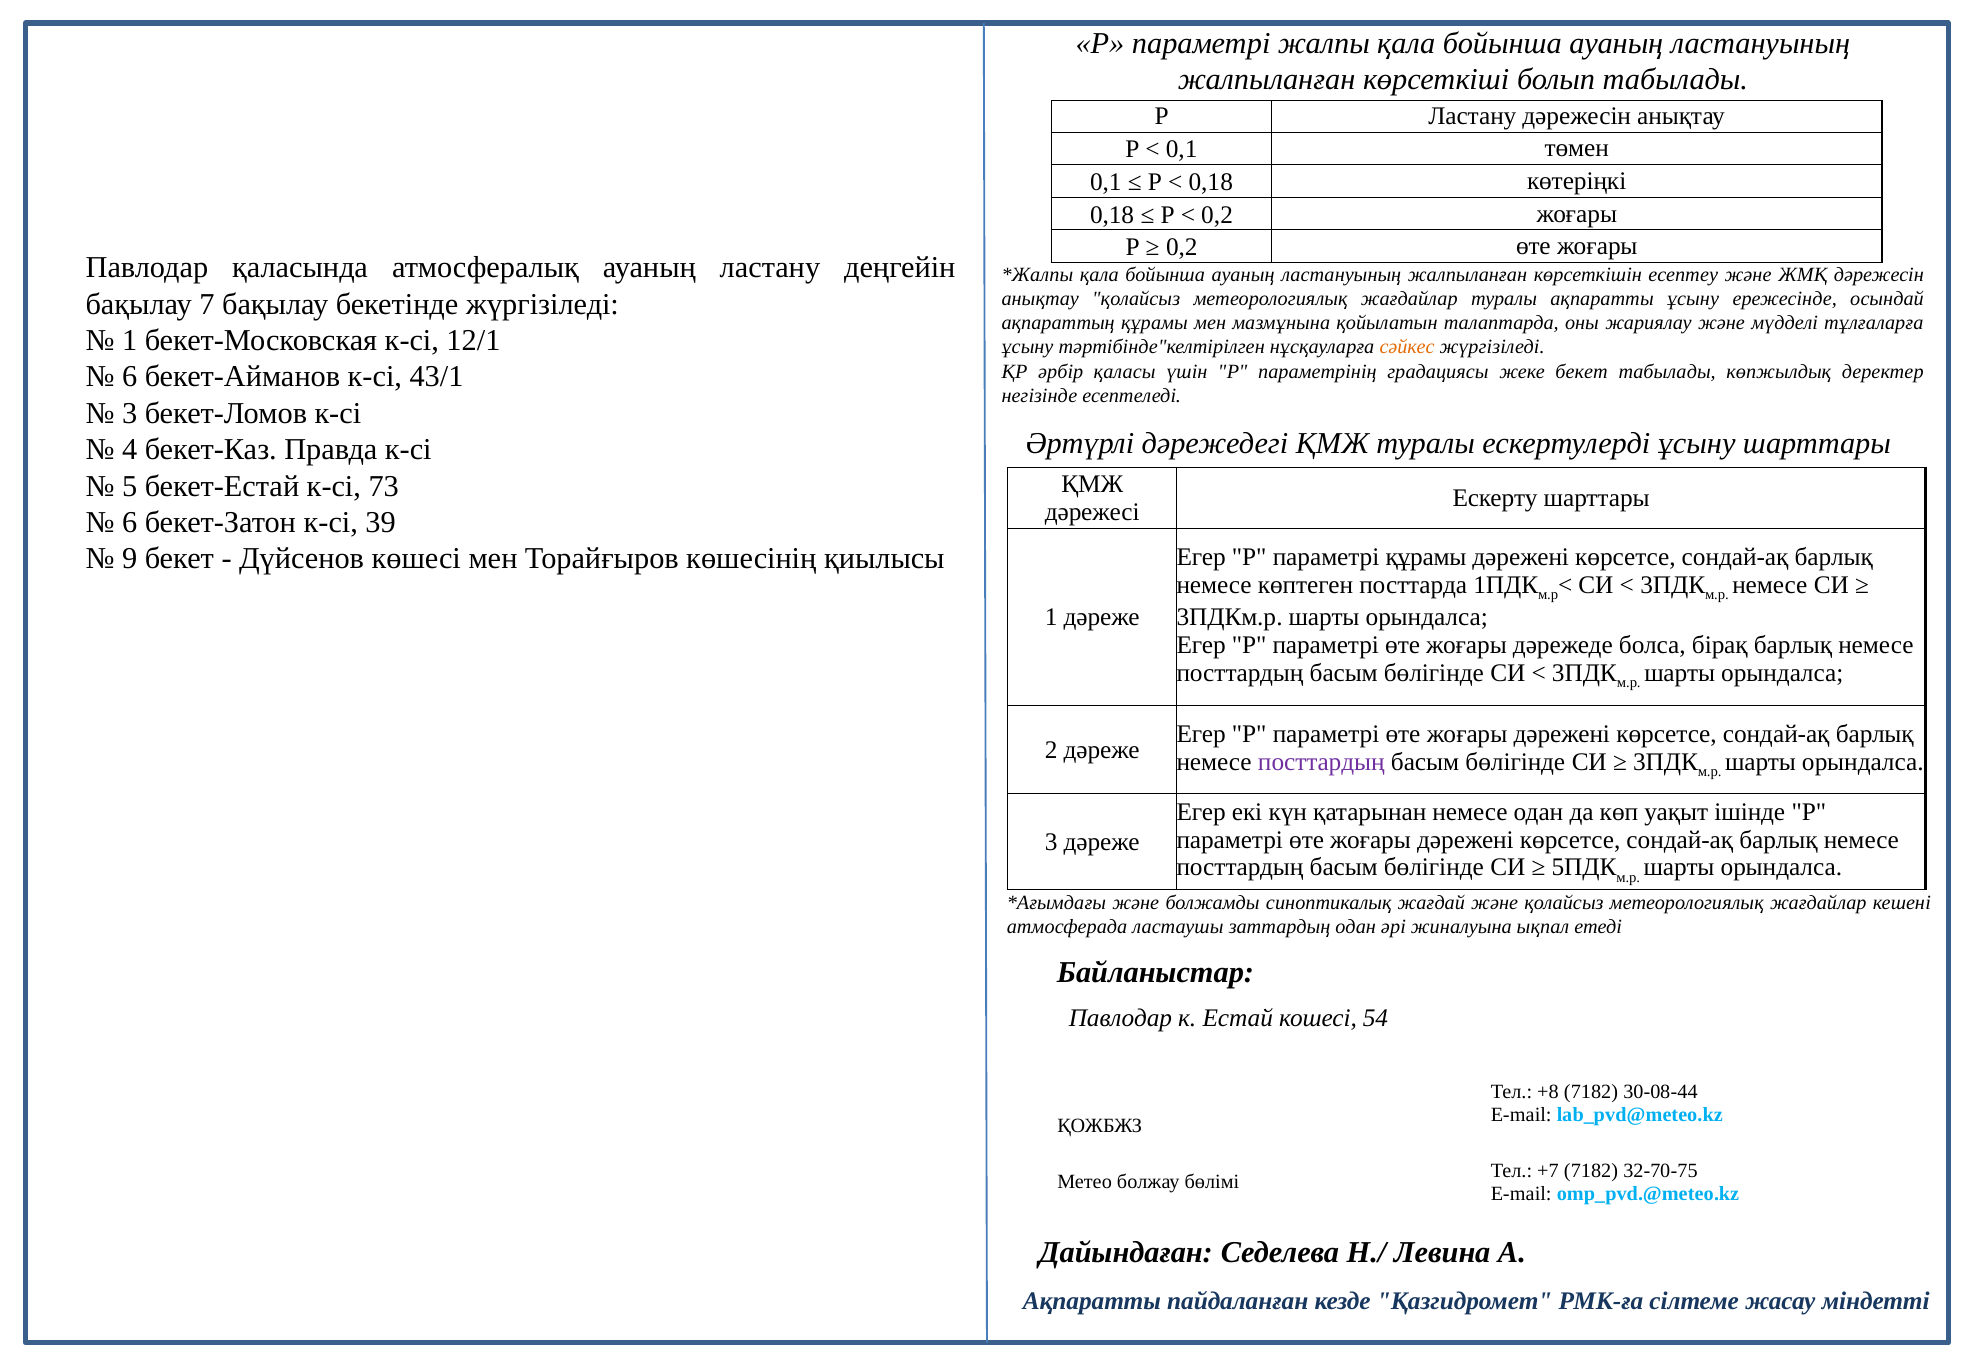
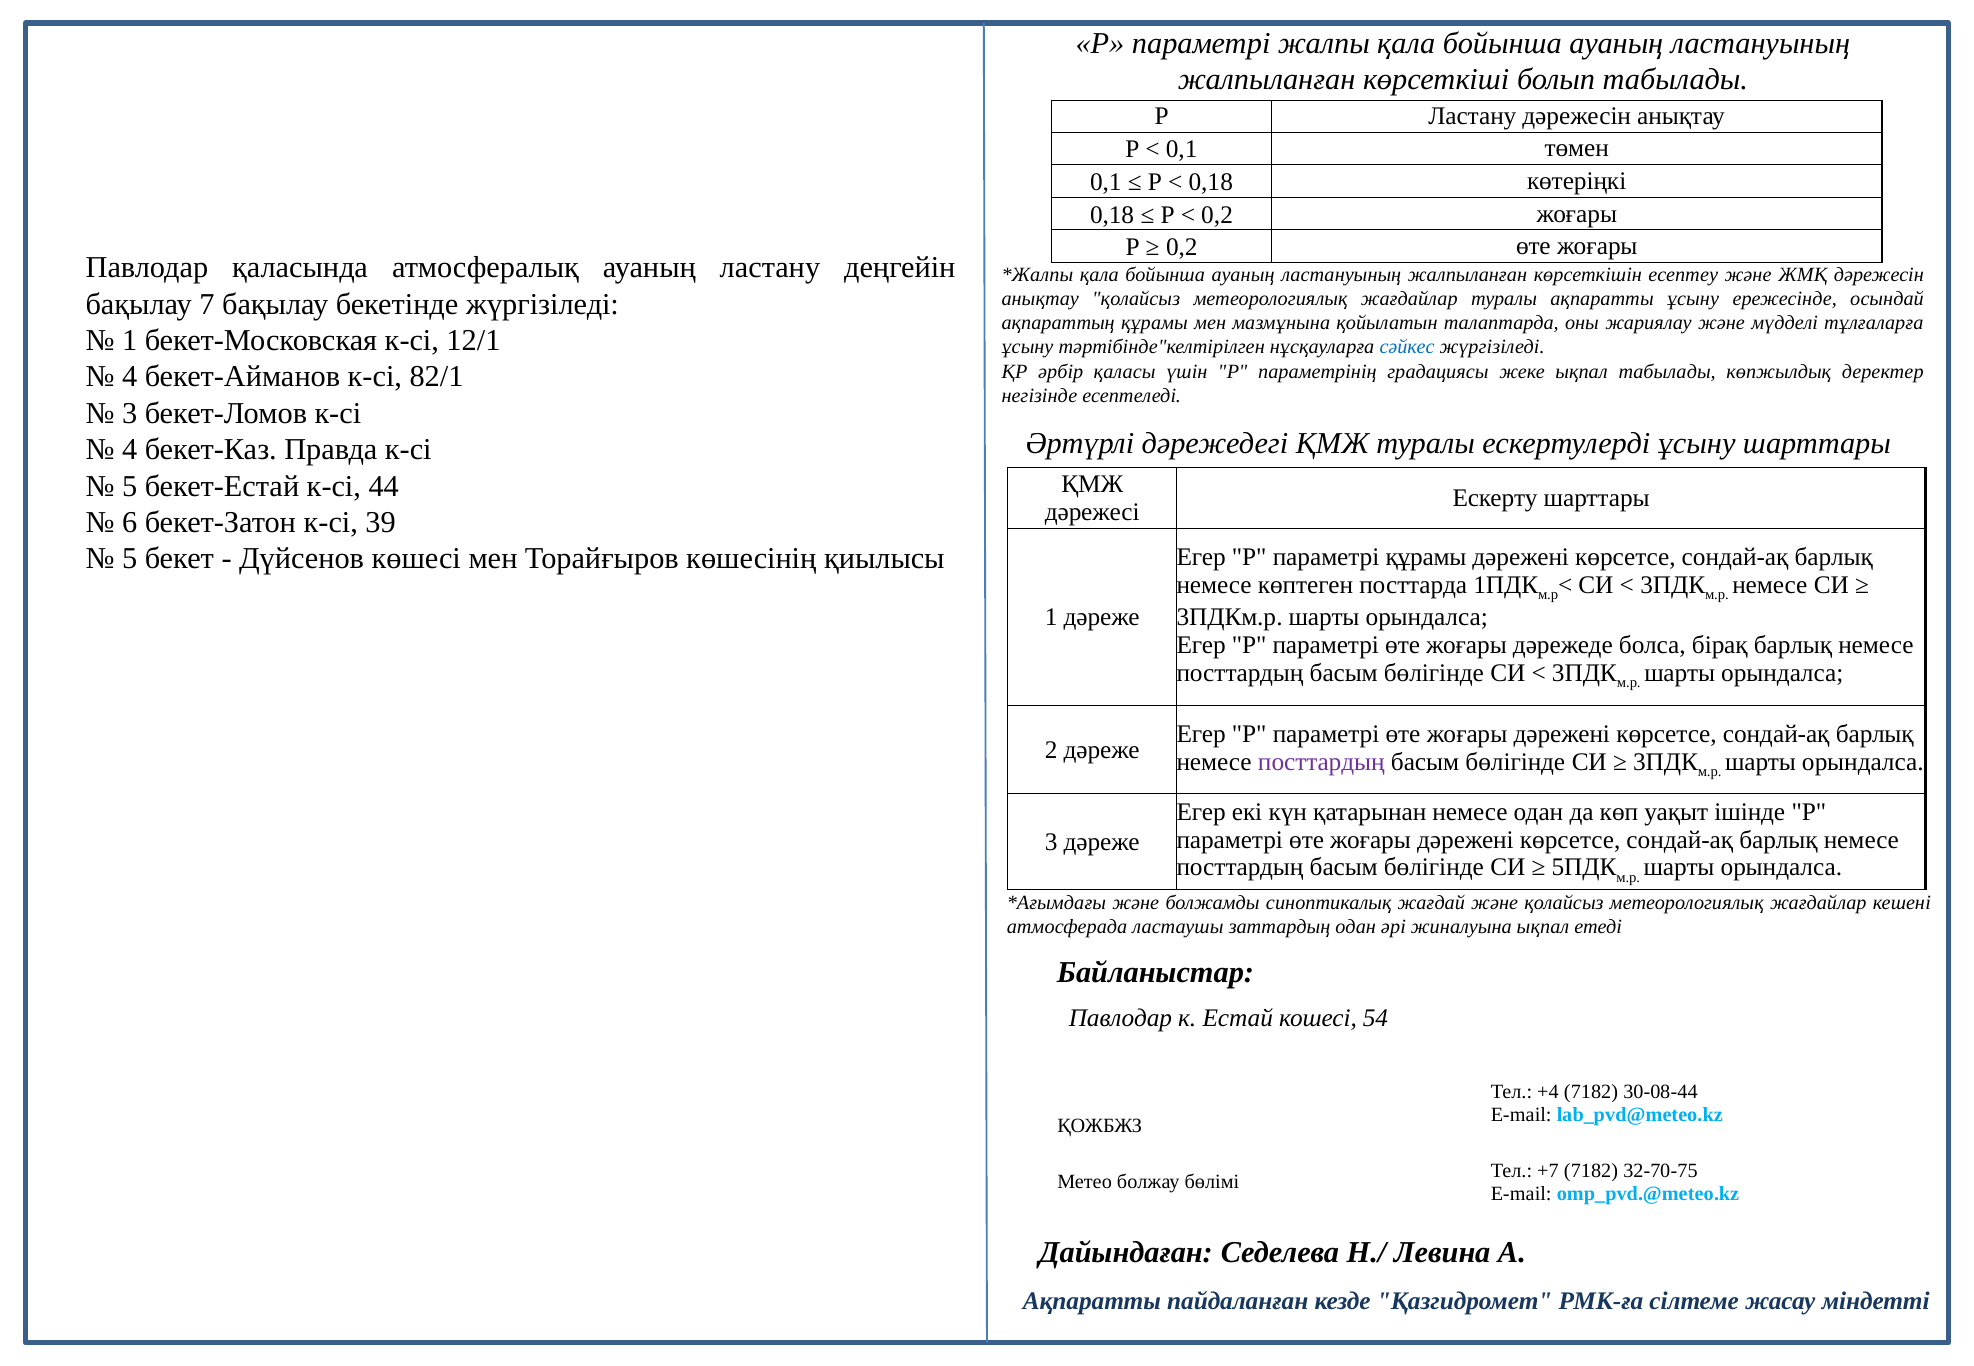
сәйкес colour: orange -> blue
жеке бекет: бекет -> ықпал
6 at (130, 377): 6 -> 4
43/1: 43/1 -> 82/1
73: 73 -> 44
9 at (130, 559): 9 -> 5
+8: +8 -> +4
